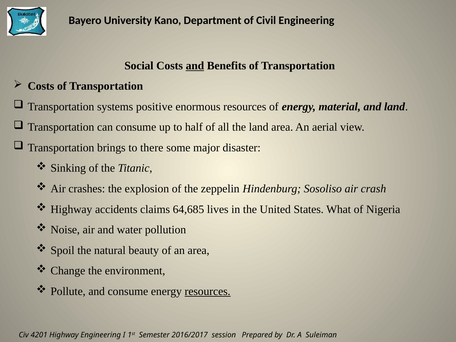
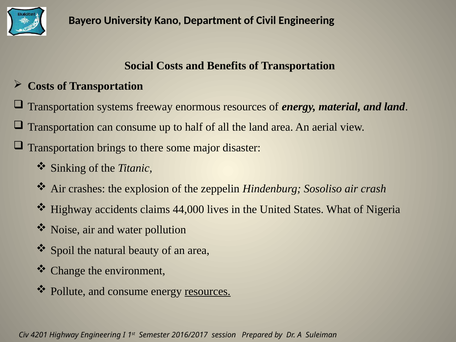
and at (195, 66) underline: present -> none
positive: positive -> freeway
64,685: 64,685 -> 44,000
